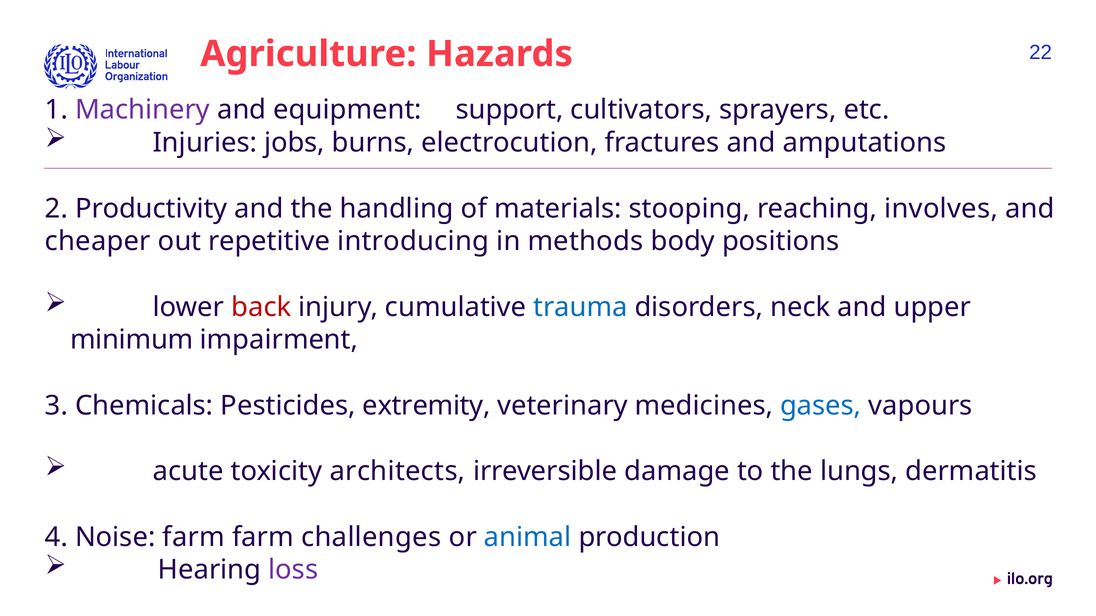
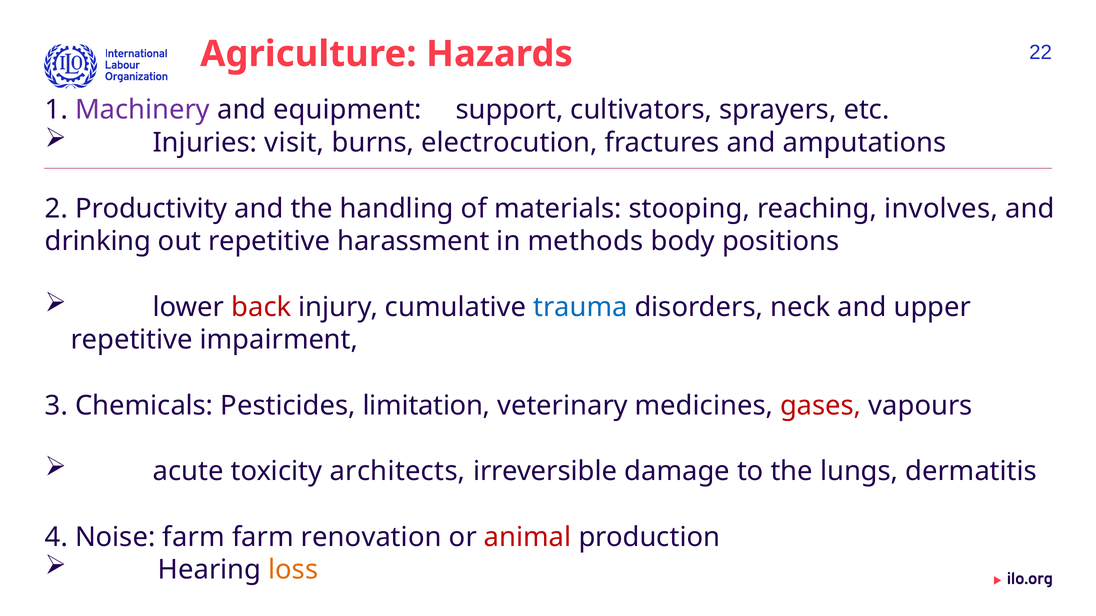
jobs: jobs -> visit
cheaper: cheaper -> drinking
introducing: introducing -> harassment
minimum at (132, 340): minimum -> repetitive
extremity: extremity -> limitation
gases colour: blue -> red
challenges: challenges -> renovation
animal colour: blue -> red
loss colour: purple -> orange
